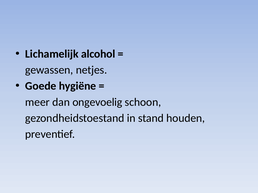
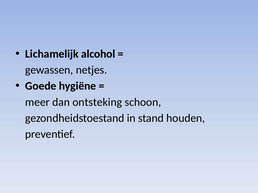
ongevoelig: ongevoelig -> ontsteking
